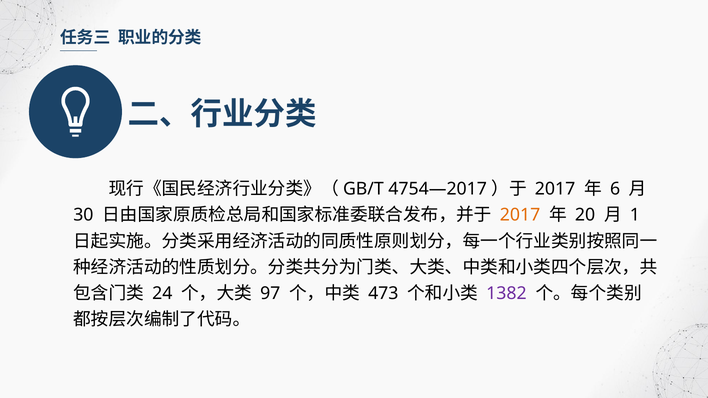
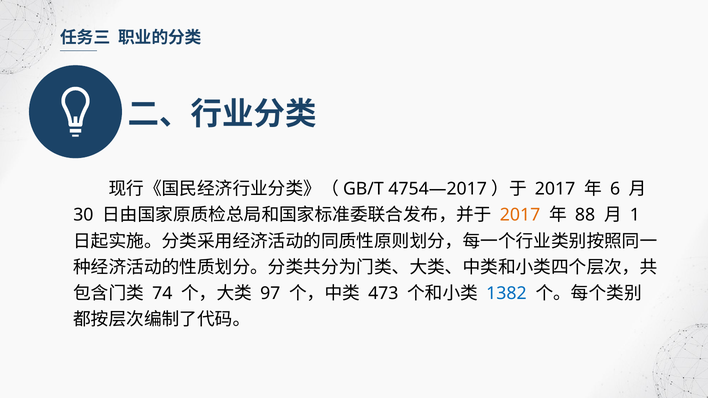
20: 20 -> 88
24: 24 -> 74
1382 colour: purple -> blue
